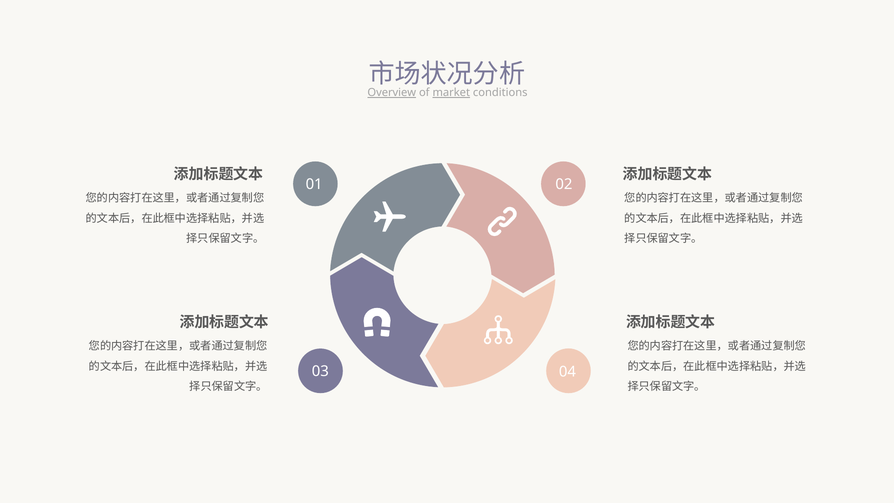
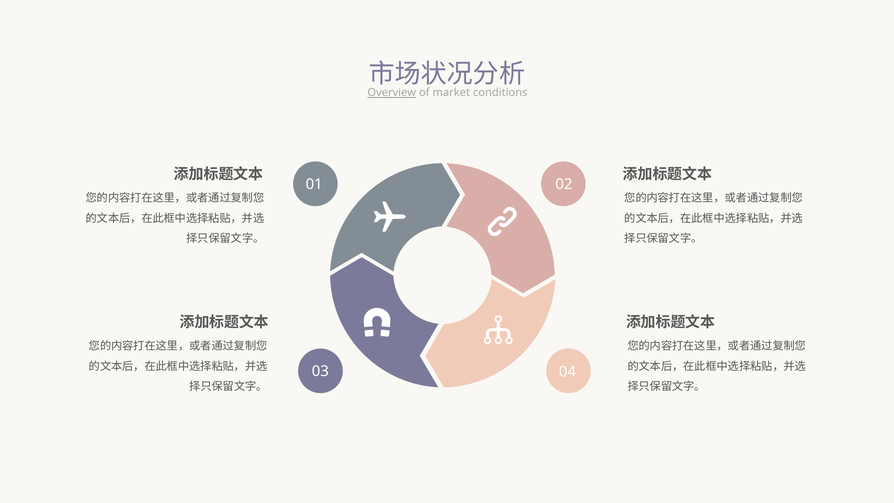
market underline: present -> none
